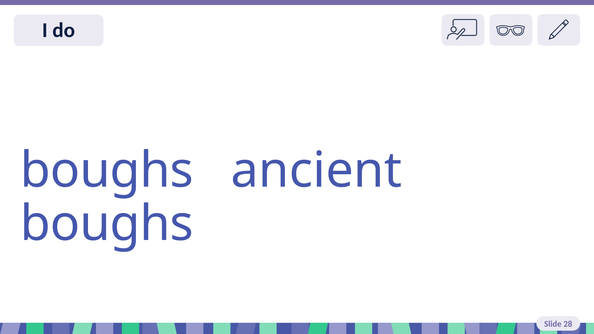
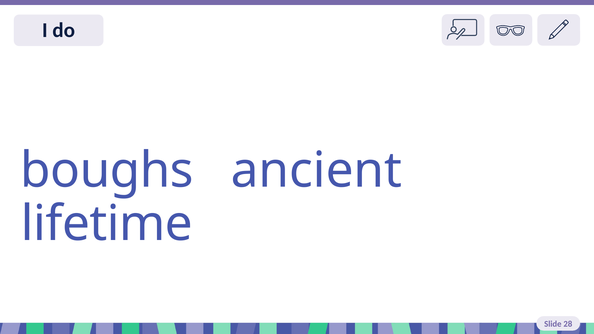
boughs at (107, 224): boughs -> lifetime
